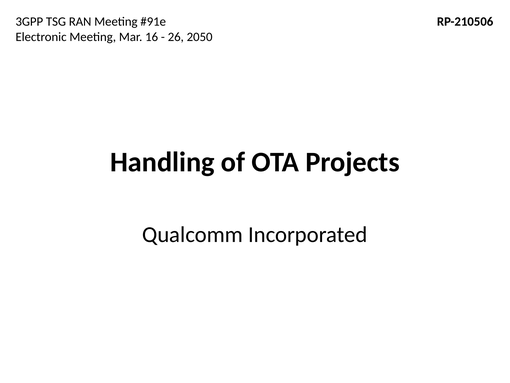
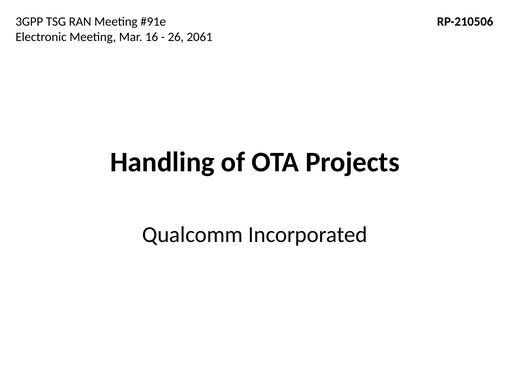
2050: 2050 -> 2061
